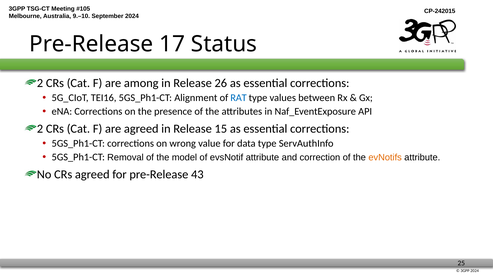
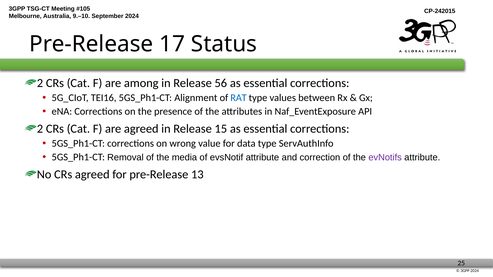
26: 26 -> 56
model: model -> media
evNotifs colour: orange -> purple
43: 43 -> 13
